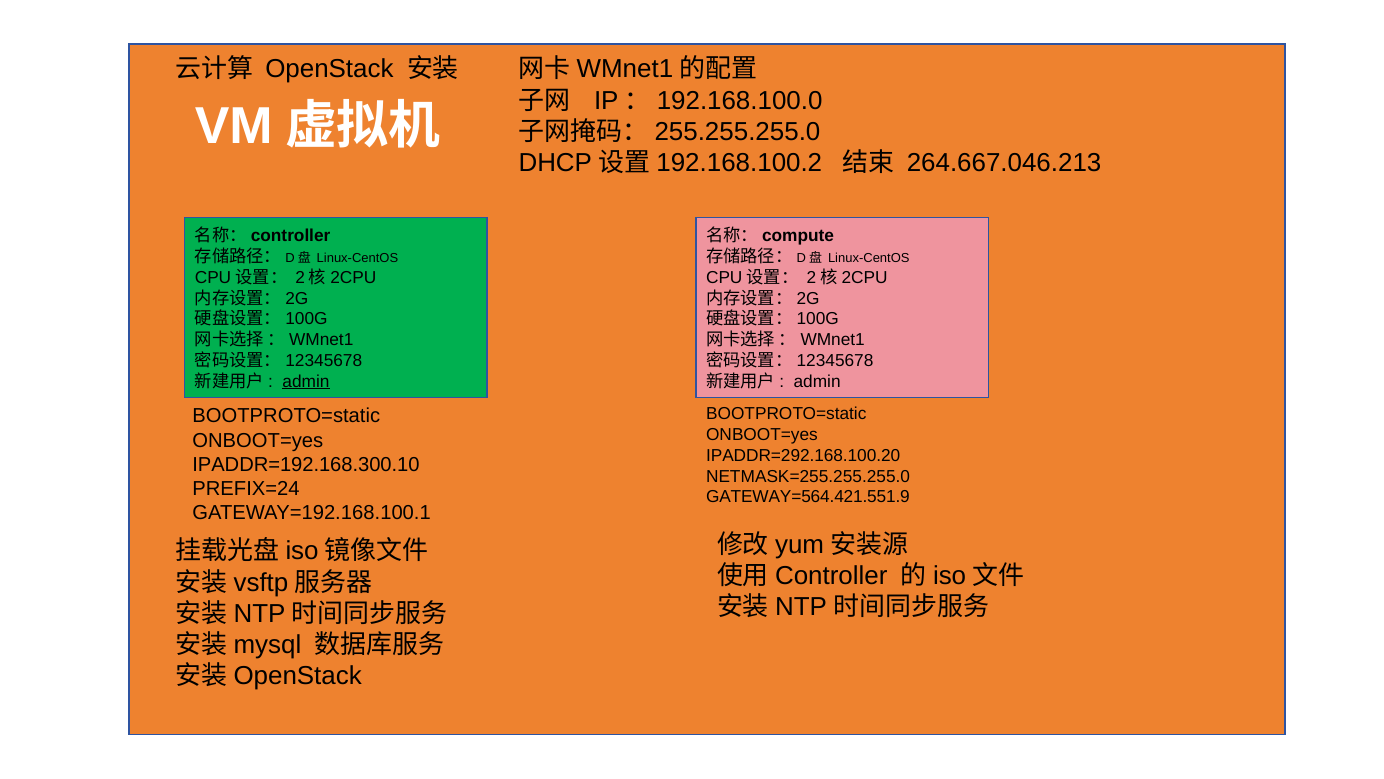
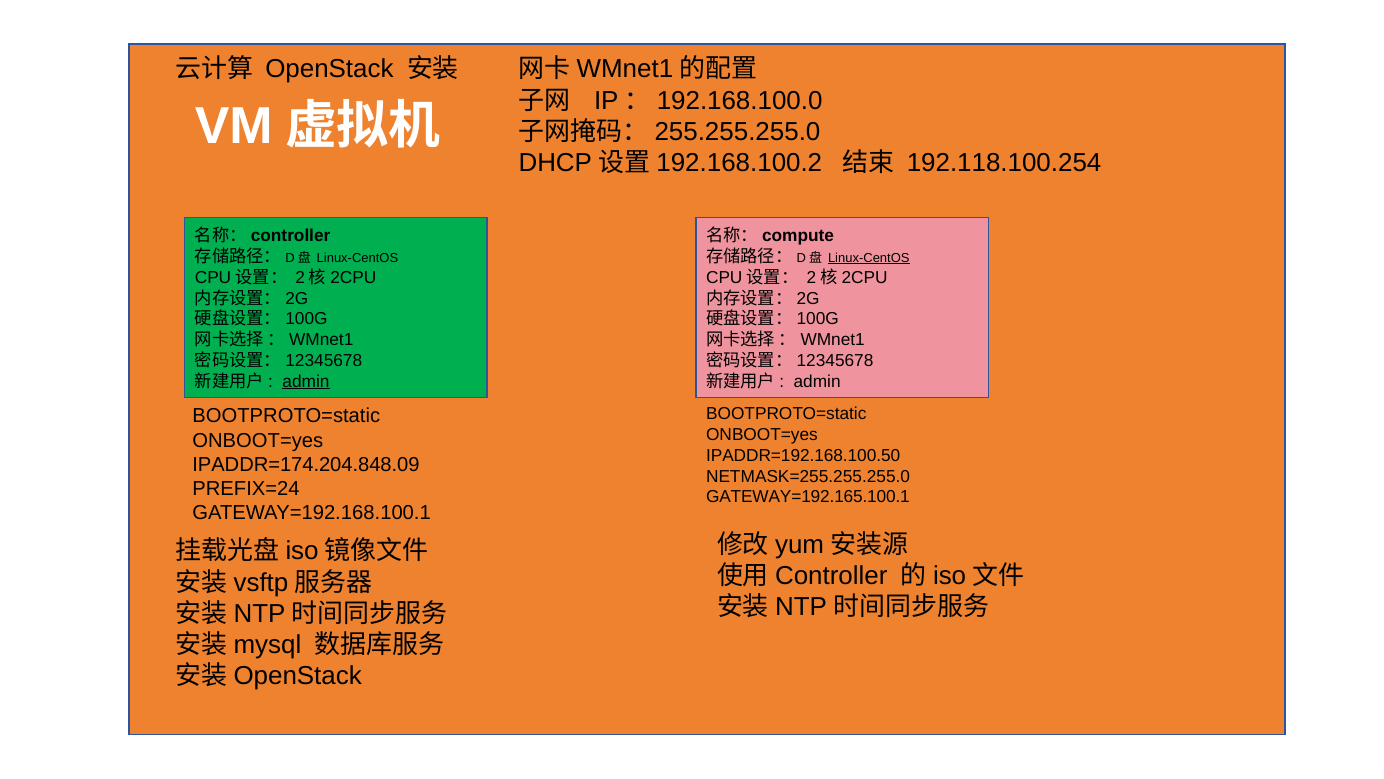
264.667.046.213: 264.667.046.213 -> 192.118.100.254
Linux-CentOS at (869, 258) underline: none -> present
IPADDR=292.168.100.20: IPADDR=292.168.100.20 -> IPADDR=192.168.100.50
IPADDR=192.168.300.10: IPADDR=192.168.300.10 -> IPADDR=174.204.848.09
GATEWAY=564.421.551.9: GATEWAY=564.421.551.9 -> GATEWAY=192.165.100.1
